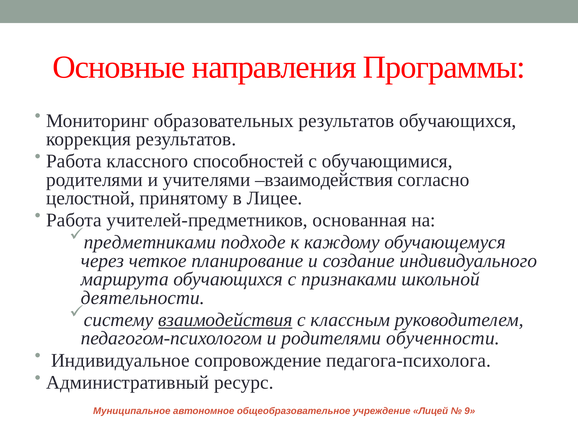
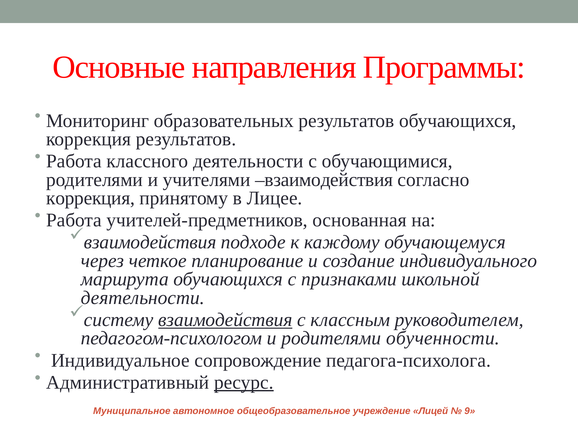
классного способностей: способностей -> деятельности
целостной at (91, 198): целостной -> коррекция
предметниками at (150, 243): предметниками -> взаимодействия
ресурс underline: none -> present
